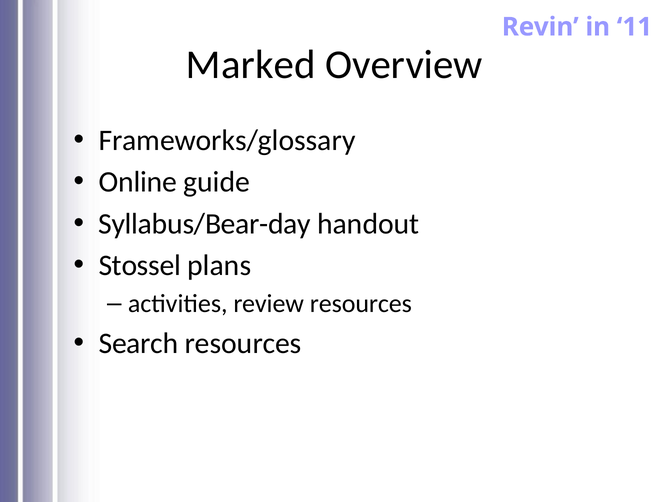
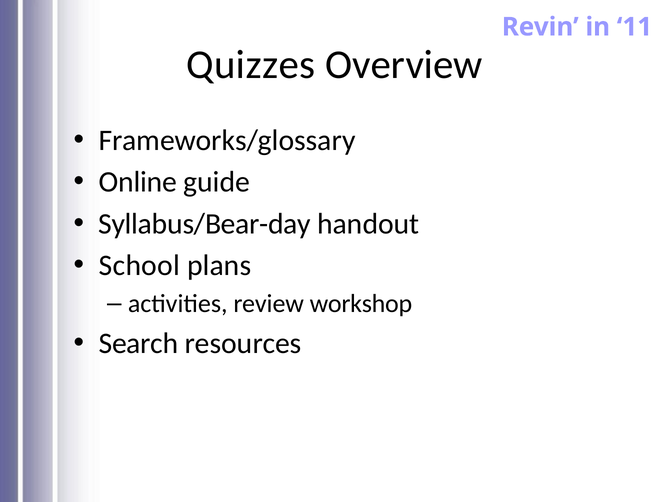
Marked: Marked -> Quizzes
Stossel: Stossel -> School
review resources: resources -> workshop
